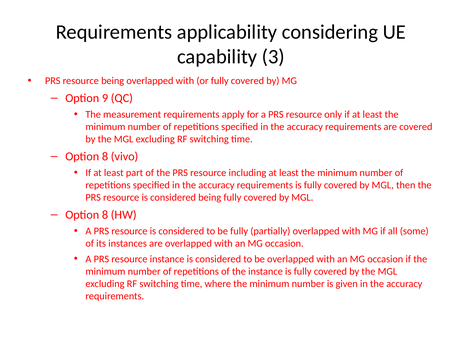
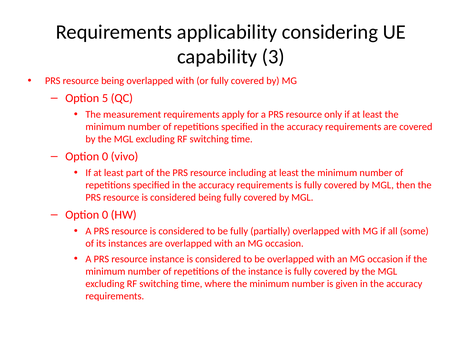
9: 9 -> 5
8 at (105, 156): 8 -> 0
8 at (105, 215): 8 -> 0
